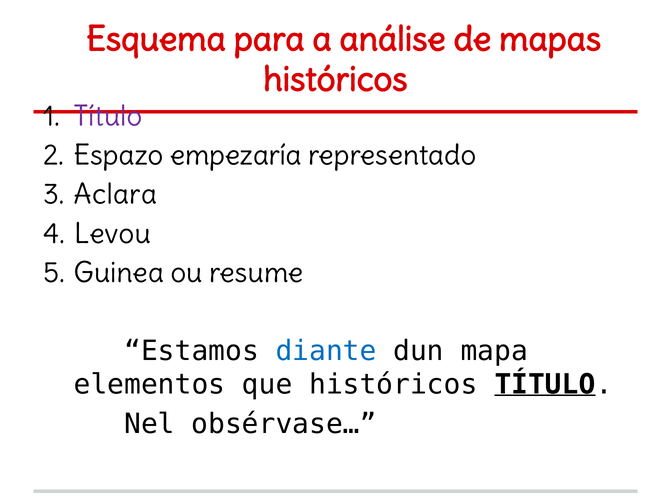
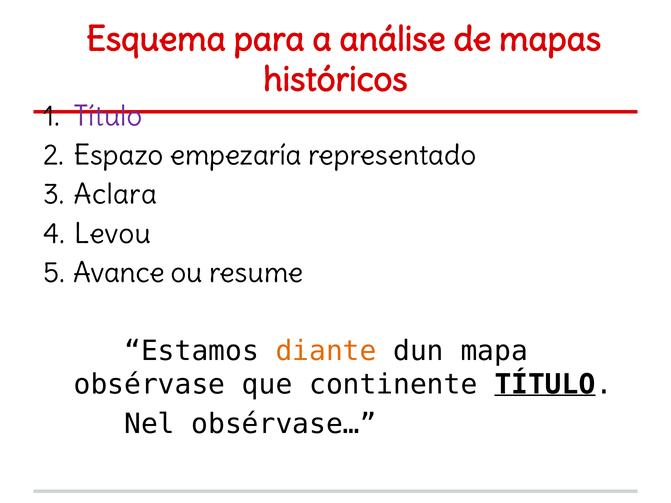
Guinea: Guinea -> Avance
diante colour: blue -> orange
elementos: elementos -> obsérvase
que históricos: históricos -> continente
